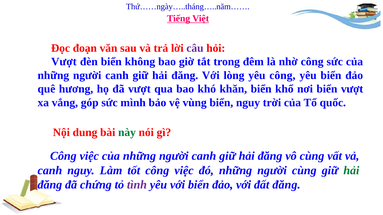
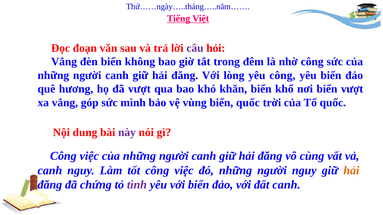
Vượt at (64, 62): Vượt -> Vắng
biển nguy: nguy -> quốc
này colour: green -> purple
người cùng: cùng -> nguy
hải at (351, 170) colour: green -> orange
đất đăng: đăng -> canh
